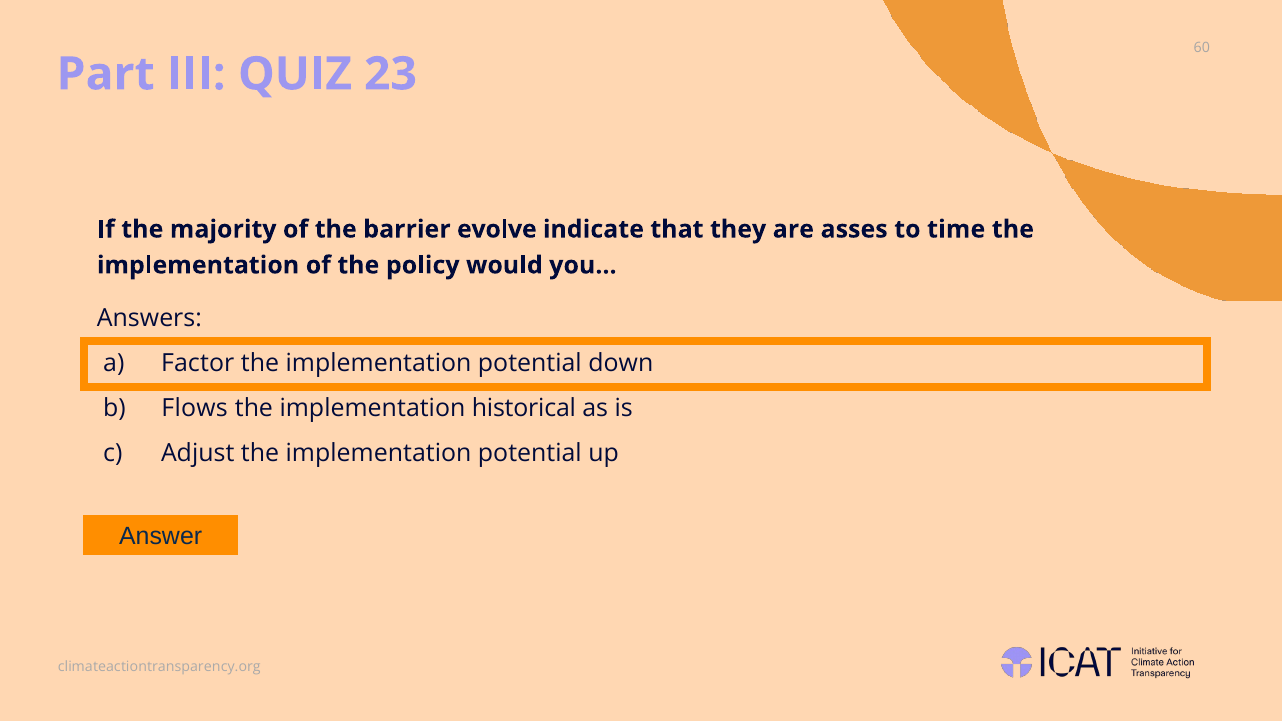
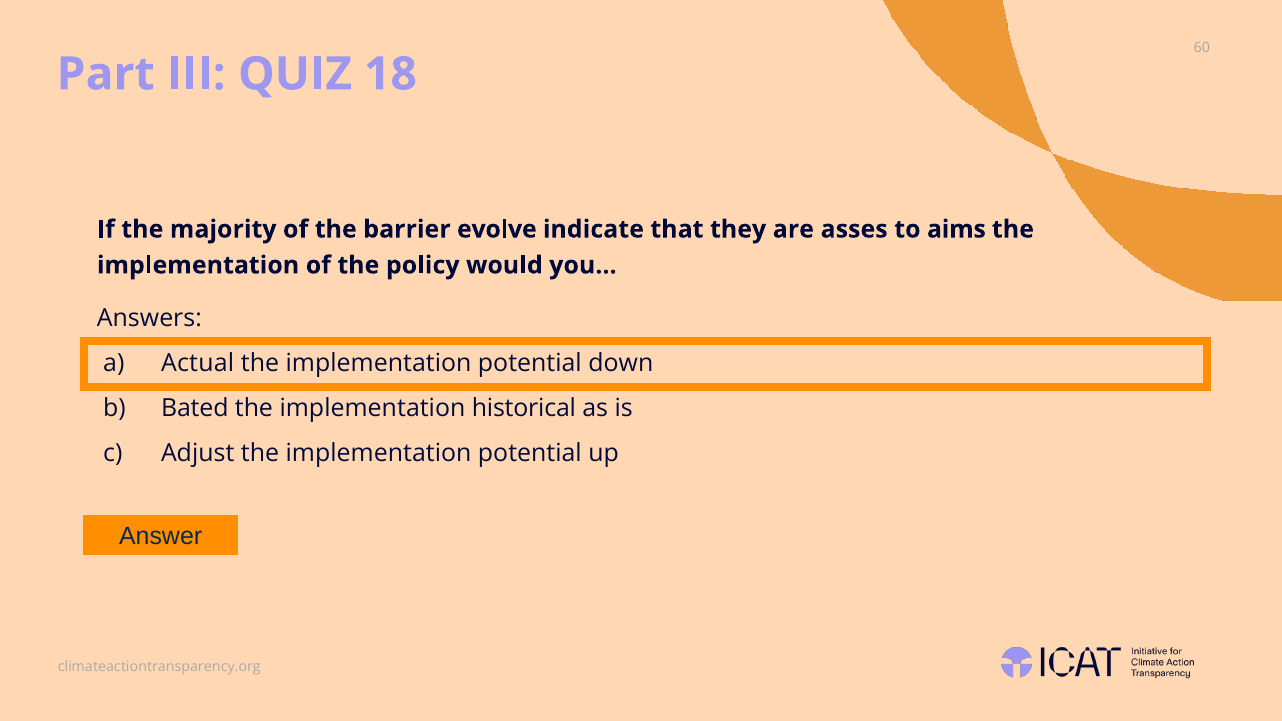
23: 23 -> 18
time: time -> aims
Factor: Factor -> Actual
Flows: Flows -> Bated
